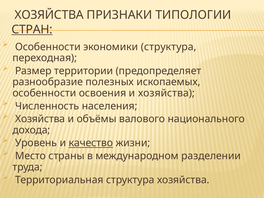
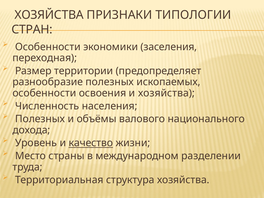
СТРАН underline: present -> none
экономики структура: структура -> заселения
Хозяйства at (40, 119): Хозяйства -> Полезных
